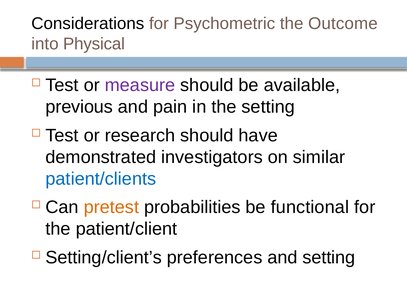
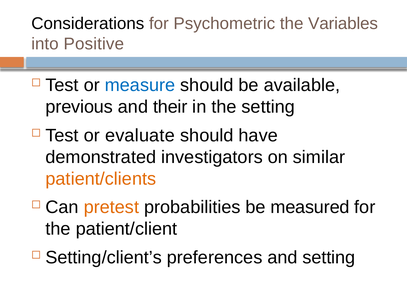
Outcome: Outcome -> Variables
Physical: Physical -> Positive
measure colour: purple -> blue
pain: pain -> their
research: research -> evaluate
patient/clients colour: blue -> orange
functional: functional -> measured
